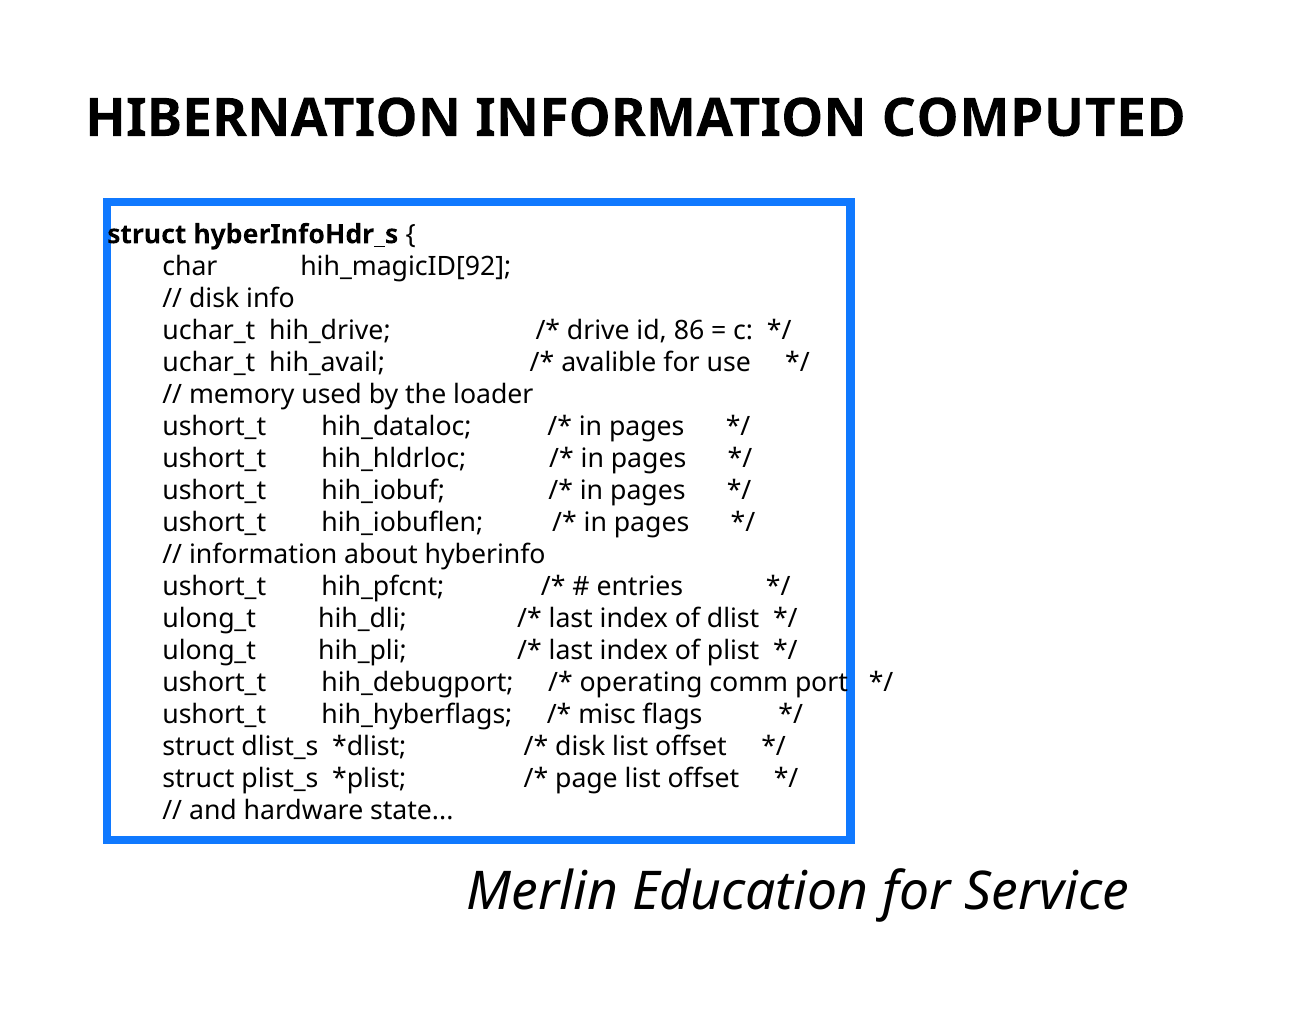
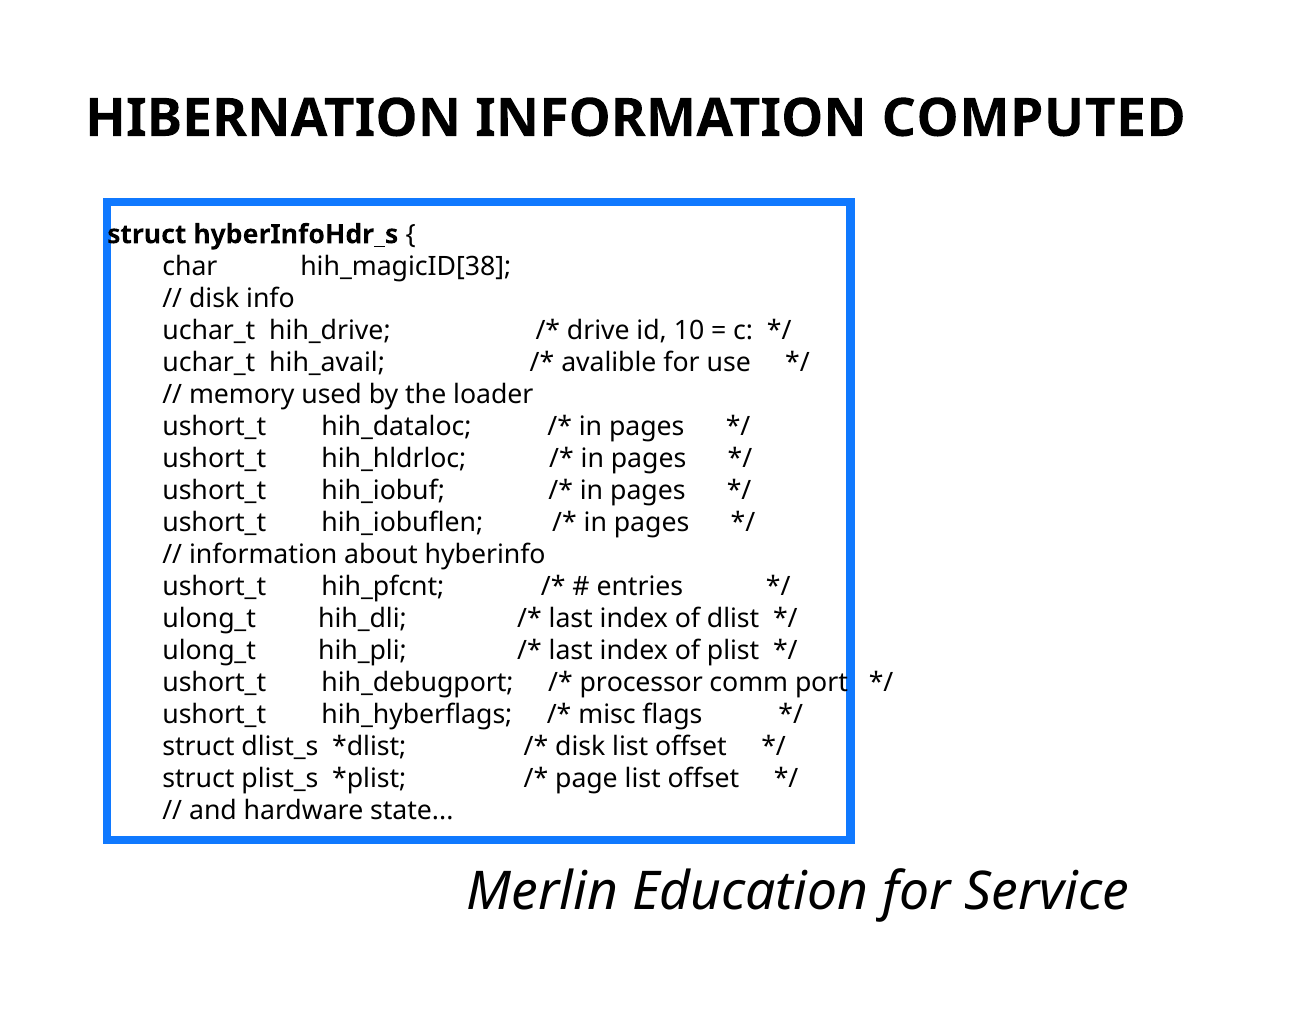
hih_magicID[92: hih_magicID[92 -> hih_magicID[38
86: 86 -> 10
operating: operating -> processor
